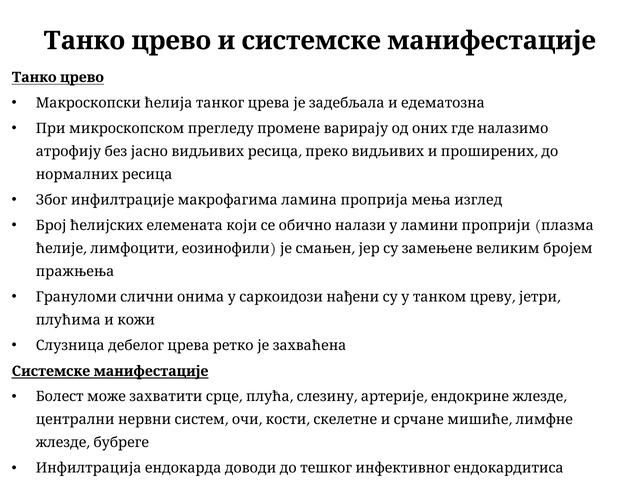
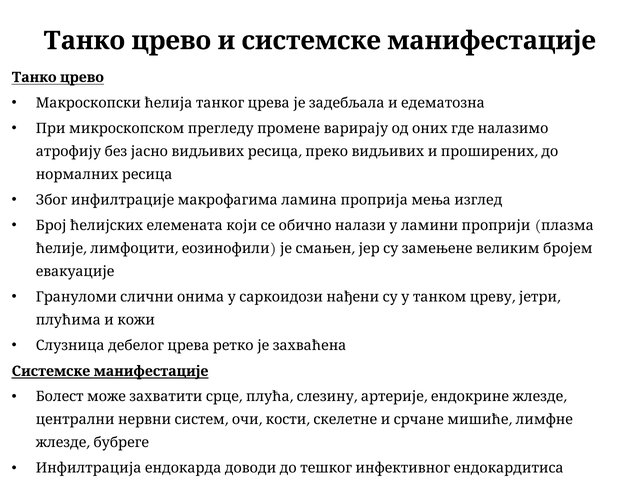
пражњења: пражњења -> евакуације
